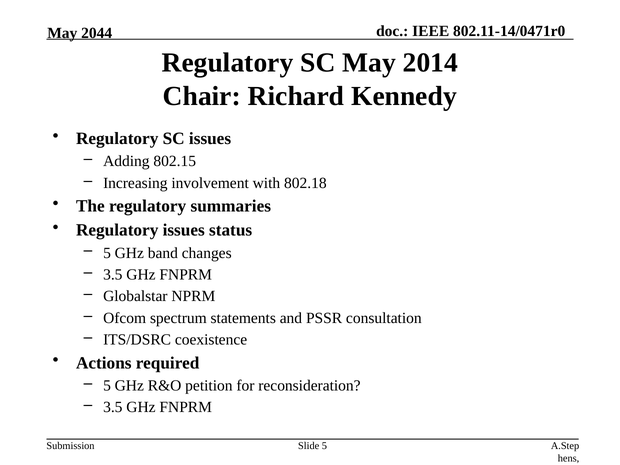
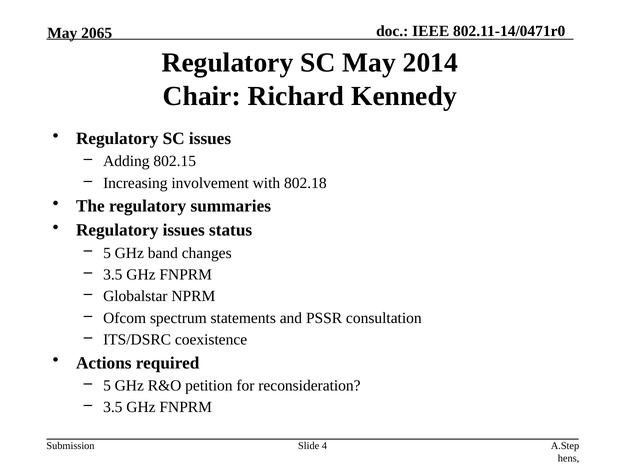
2044: 2044 -> 2065
Slide 5: 5 -> 4
